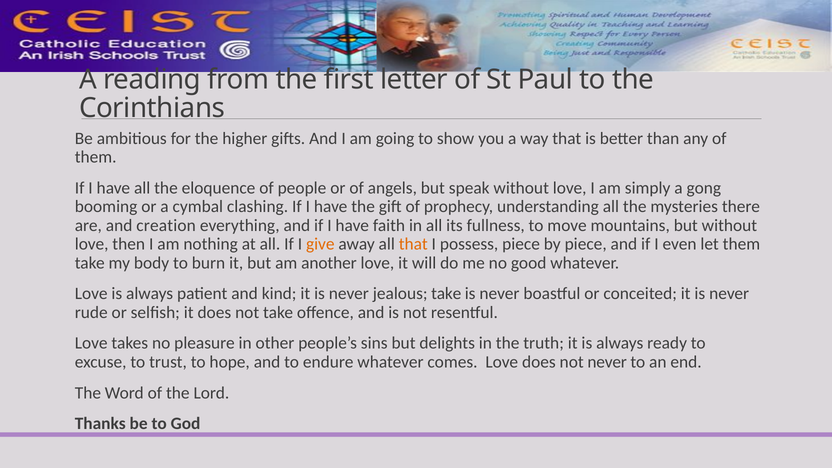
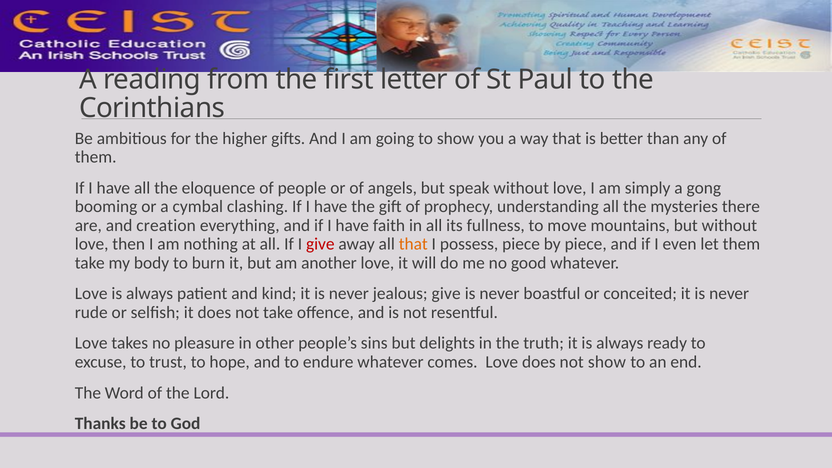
give at (320, 244) colour: orange -> red
jealous take: take -> give
not never: never -> show
